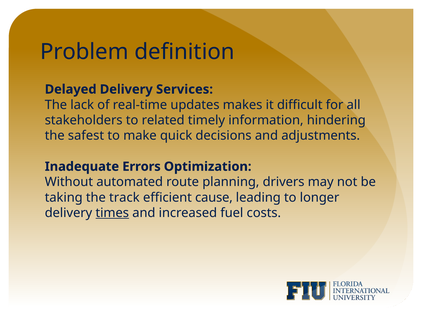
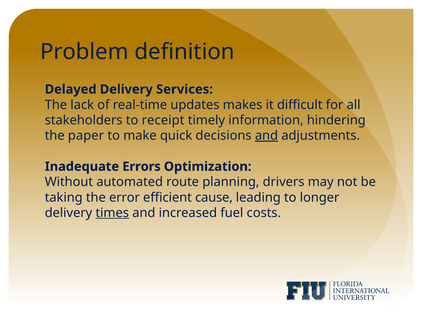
related: related -> receipt
safest: safest -> paper
and at (266, 136) underline: none -> present
track: track -> error
